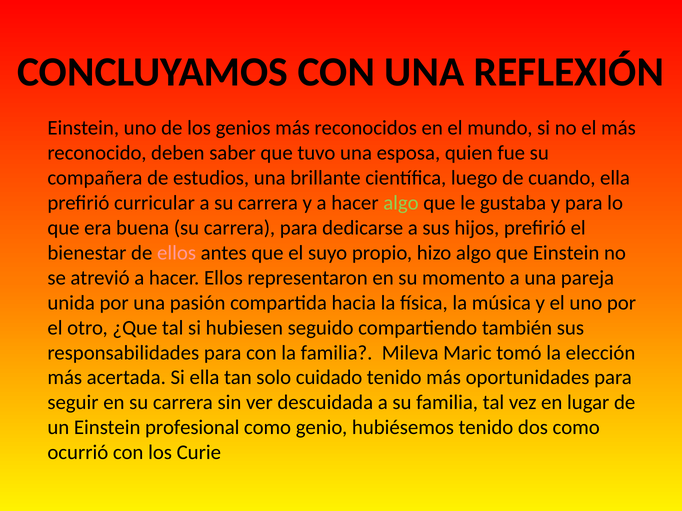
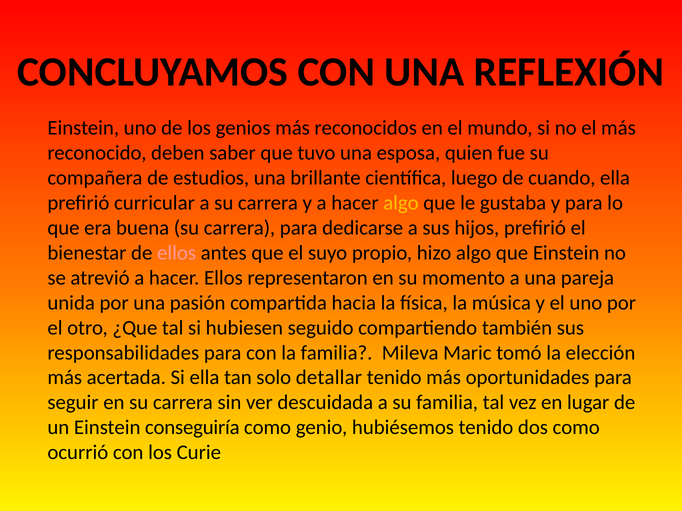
algo at (401, 203) colour: light green -> yellow
cuidado: cuidado -> detallar
profesional: profesional -> conseguiría
